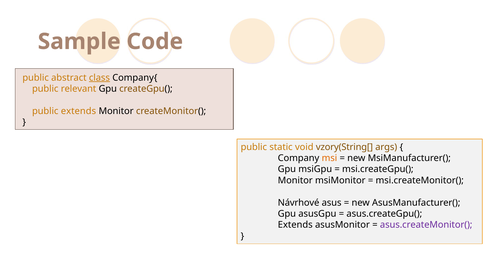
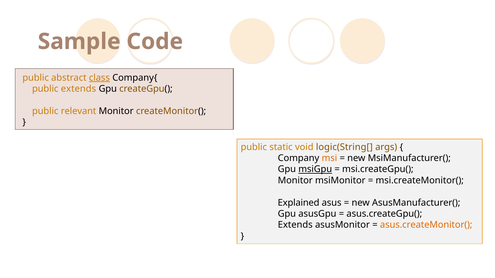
public relevant: relevant -> extends
public extends: extends -> relevant
vzory(String[: vzory(String[ -> logic(String[
msiGpu underline: none -> present
Návrhové: Návrhové -> Explained
asus.createMonitor( colour: purple -> orange
